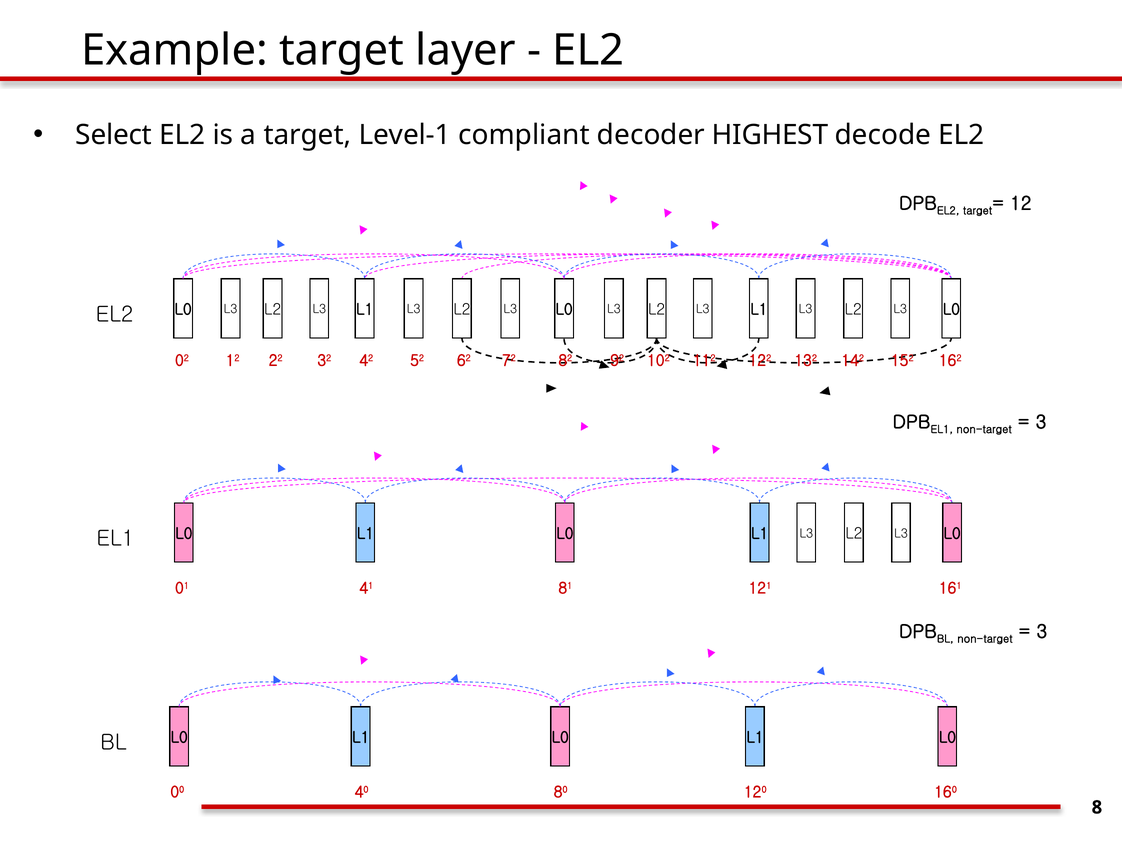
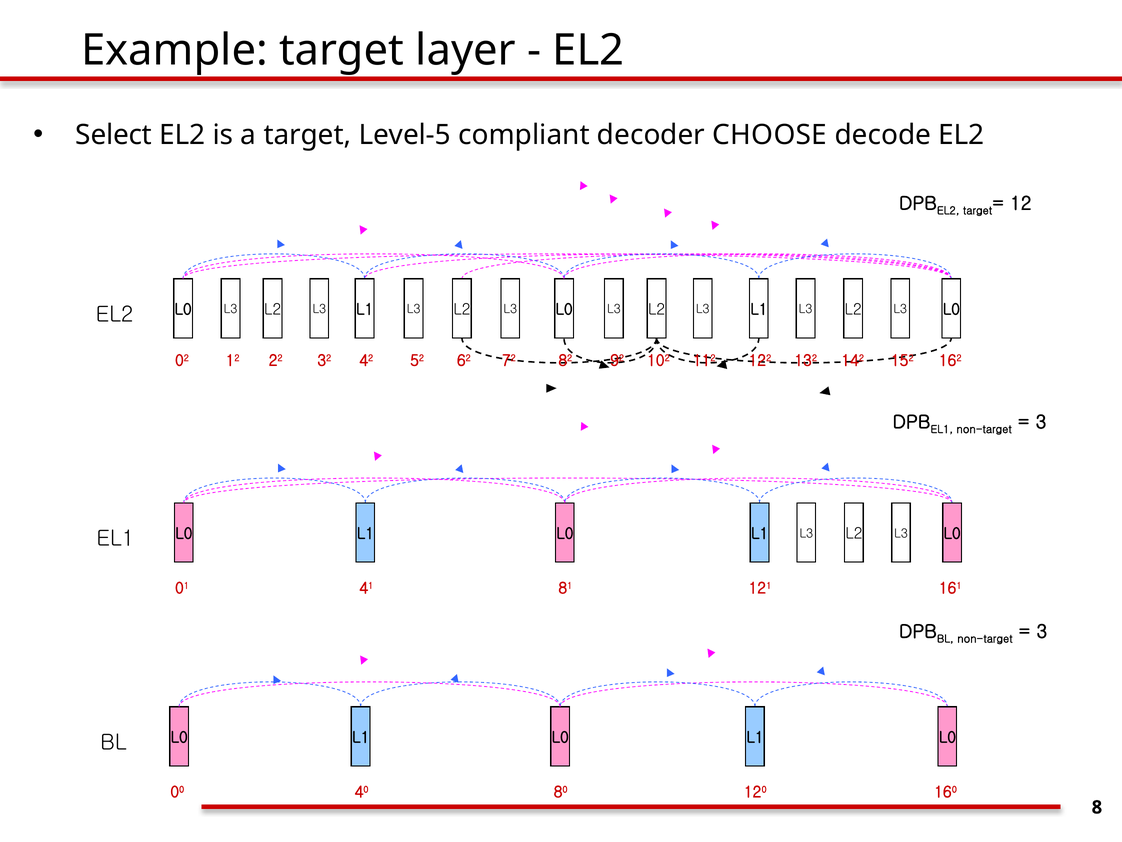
Level-1: Level-1 -> Level-5
HIGHEST: HIGHEST -> CHOOSE
